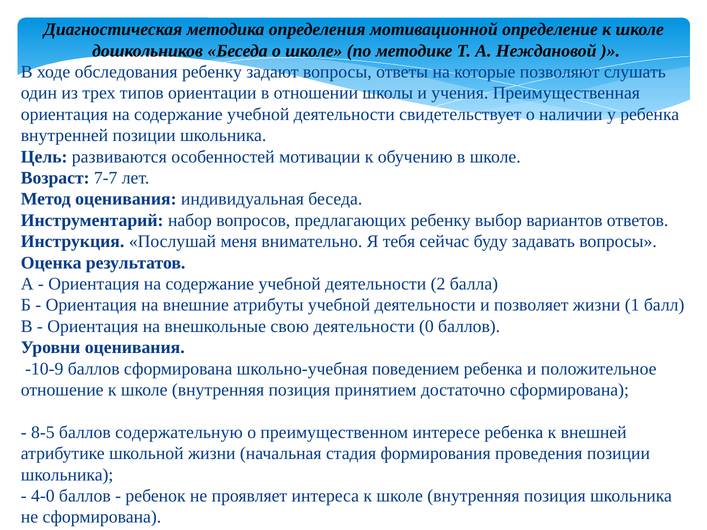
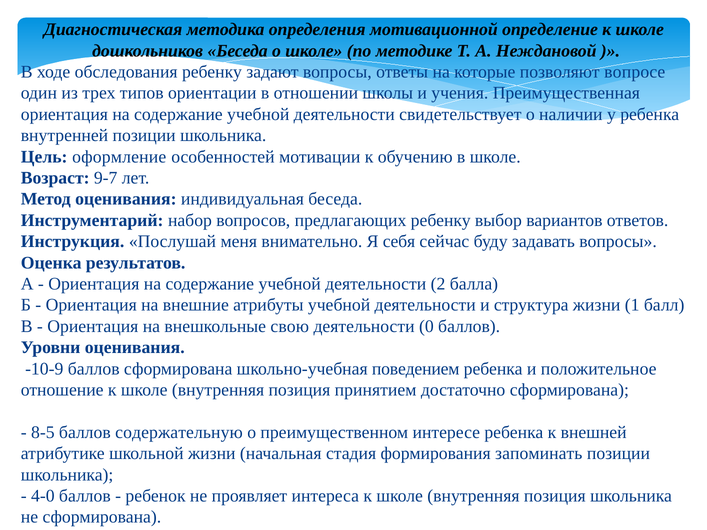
слушать: слушать -> вопросе
развиваются: развиваются -> оформление
7-7: 7-7 -> 9-7
тебя: тебя -> себя
позволяет: позволяет -> структура
проведения: проведения -> запоминать
